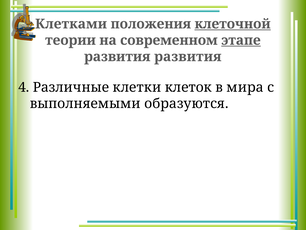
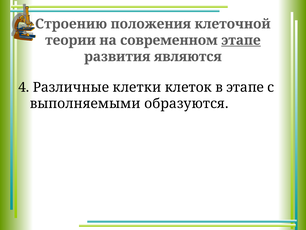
Клетками: Клетками -> Строению
клеточной underline: present -> none
развития развития: развития -> являются
в мира: мира -> этапе
